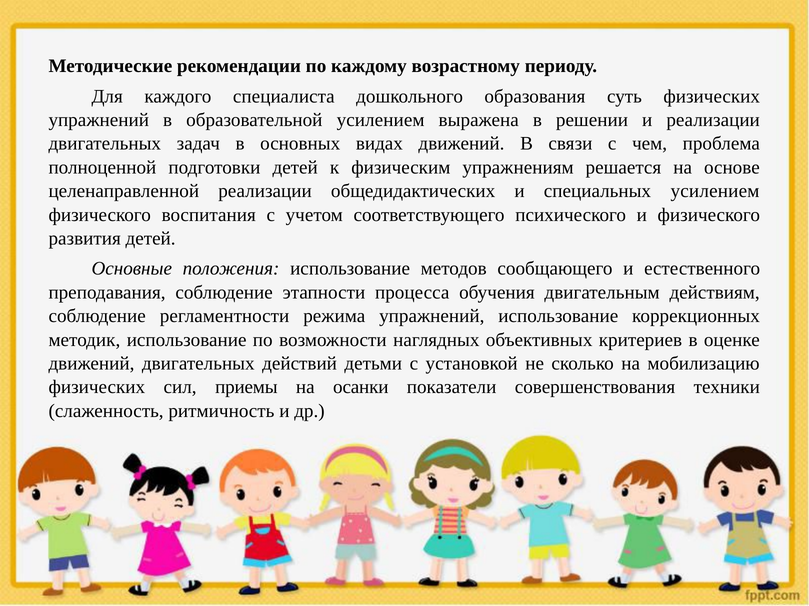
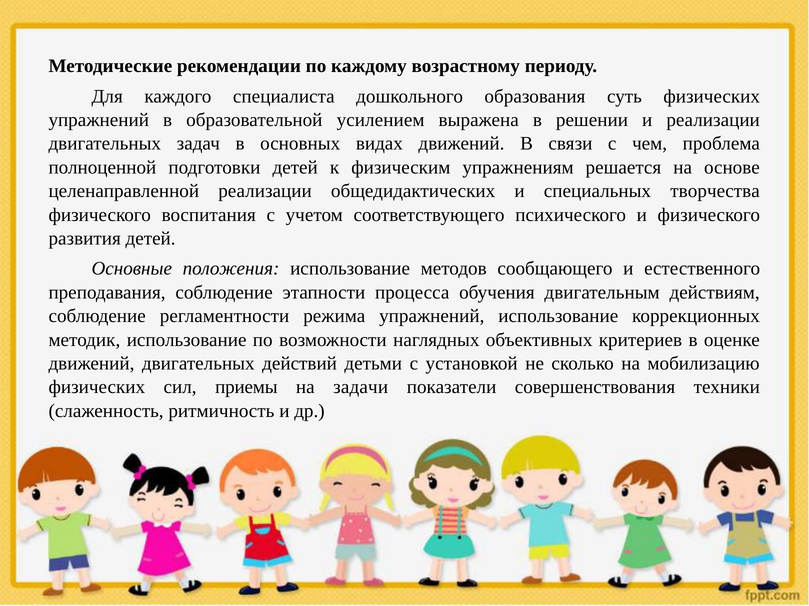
специальных усилением: усилением -> творчества
осанки: осанки -> задачи
